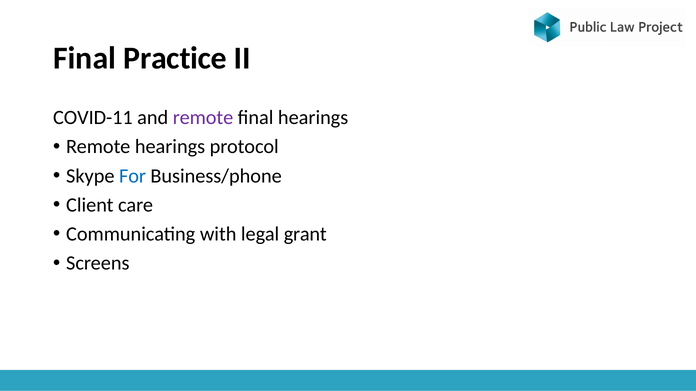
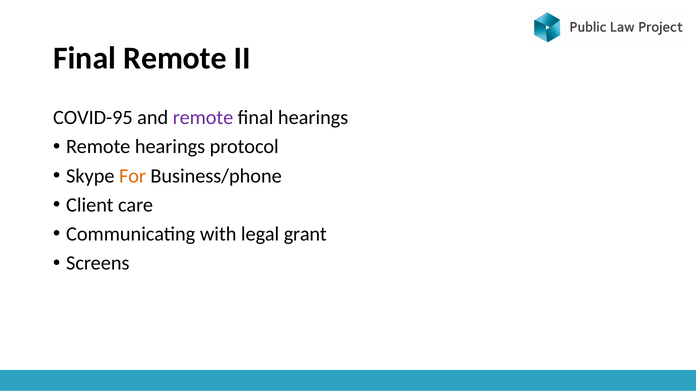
Final Practice: Practice -> Remote
COVID-11: COVID-11 -> COVID-95
For colour: blue -> orange
